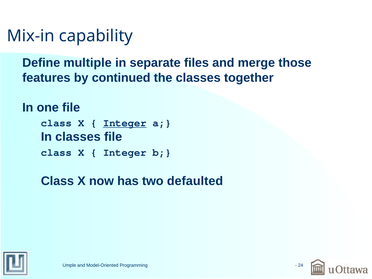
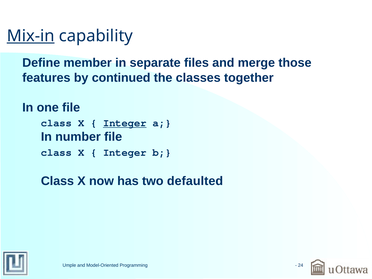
Mix-in underline: none -> present
multiple: multiple -> member
In classes: classes -> number
